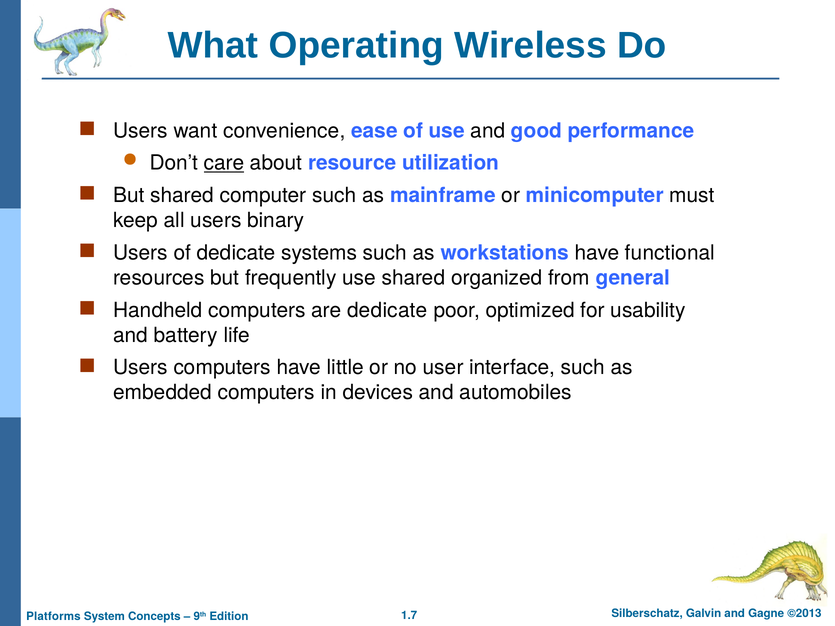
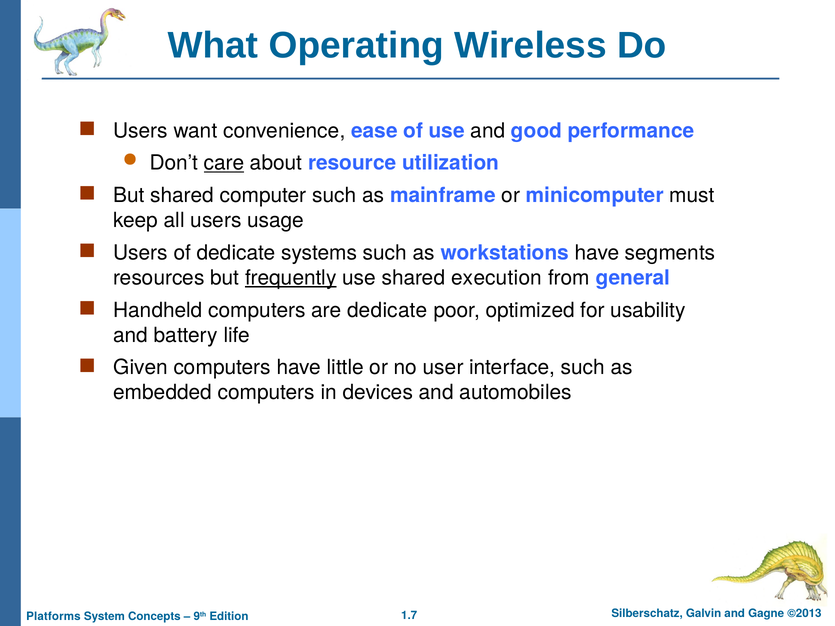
binary: binary -> usage
functional: functional -> segments
frequently underline: none -> present
organized: organized -> execution
Users at (141, 368): Users -> Given
